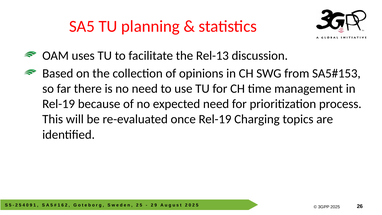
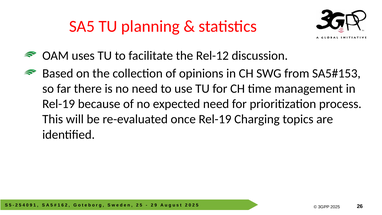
Rel-13: Rel-13 -> Rel-12
